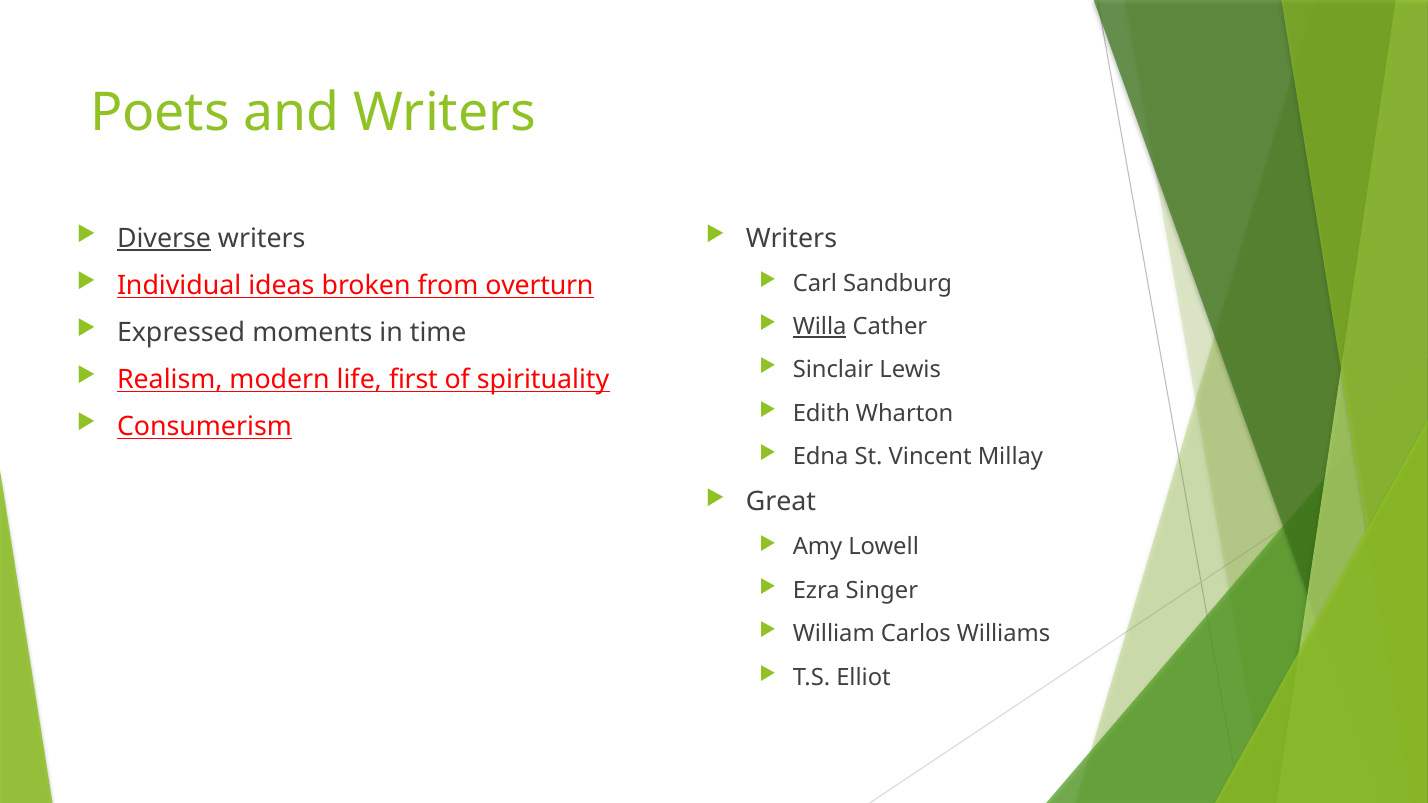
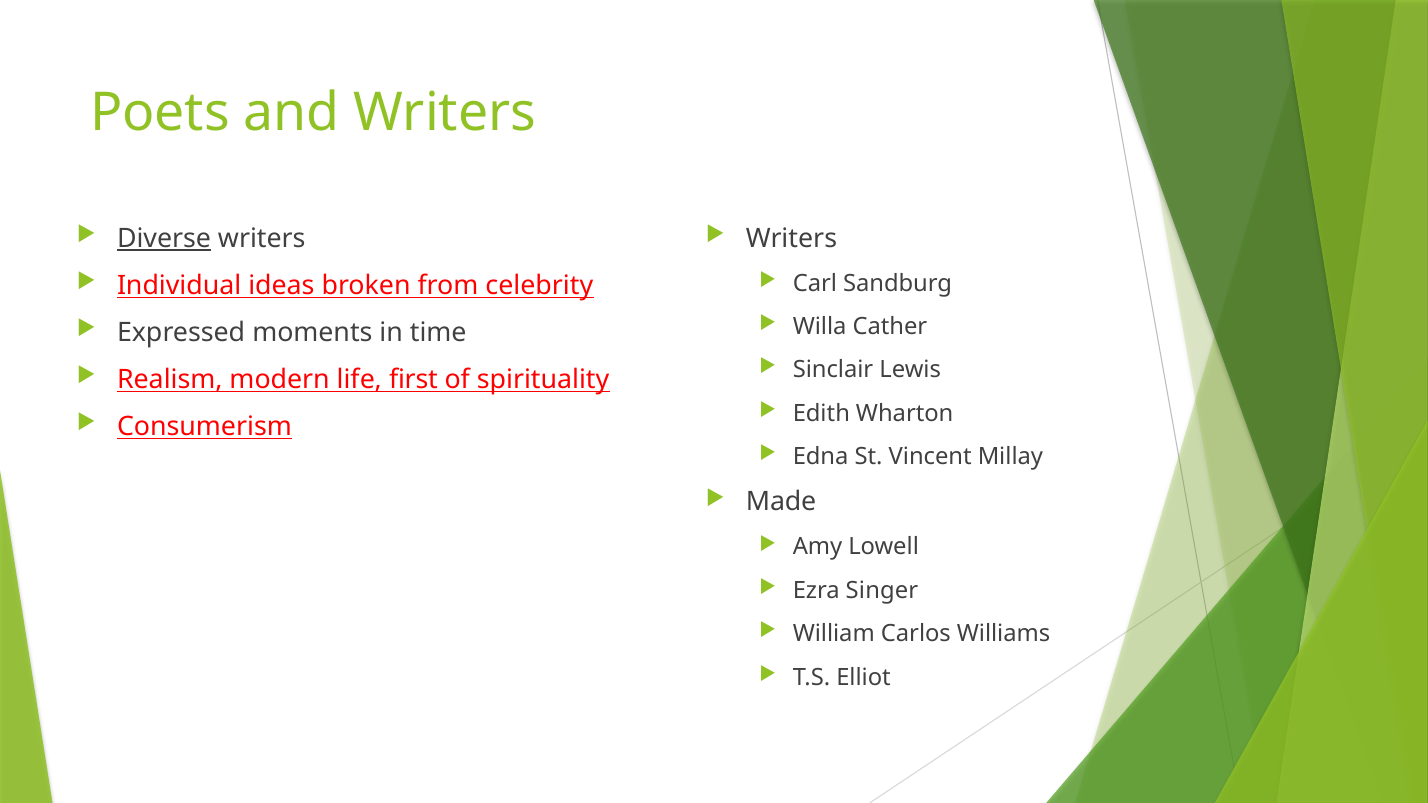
overturn: overturn -> celebrity
Willa underline: present -> none
Great: Great -> Made
